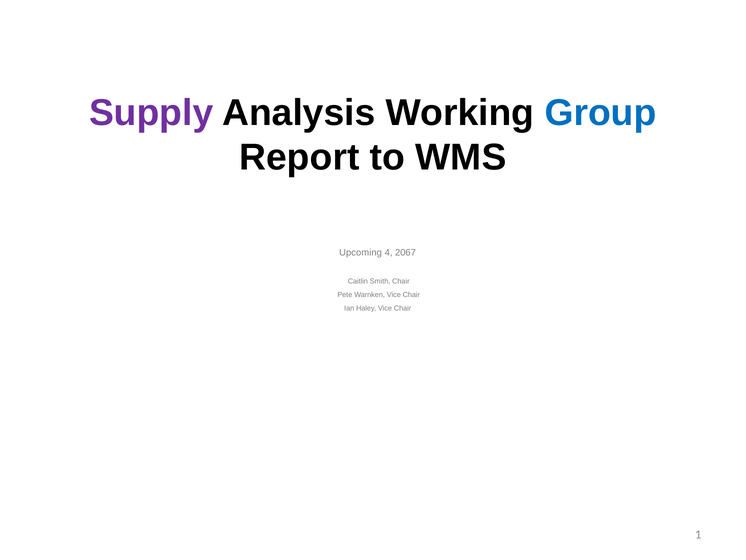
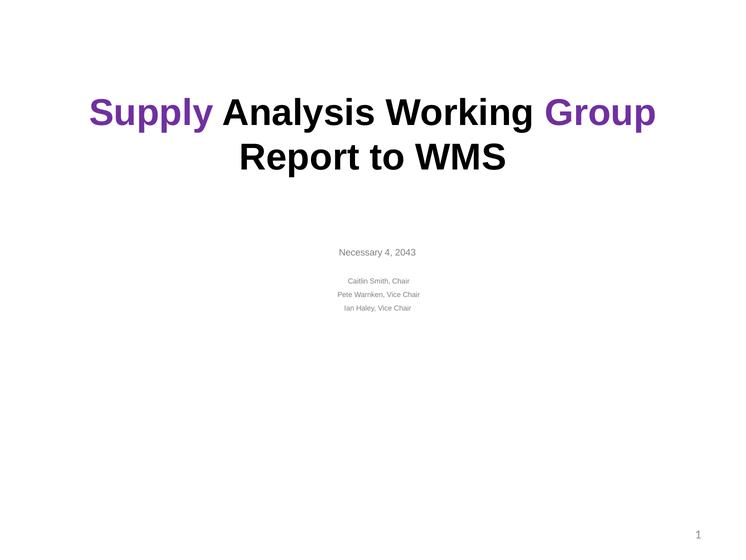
Group colour: blue -> purple
Upcoming: Upcoming -> Necessary
2067: 2067 -> 2043
